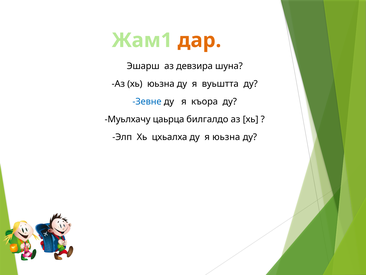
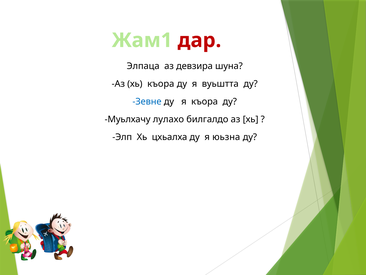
дар colour: orange -> red
Эшарш: Эшарш -> Элпаца
хь юьзна: юьзна -> къора
цаьрца: цаьрца -> лулахо
